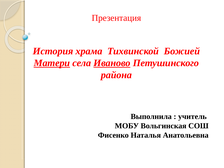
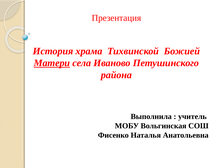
Иваново underline: present -> none
